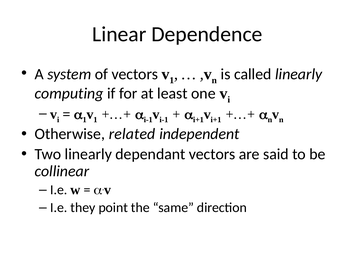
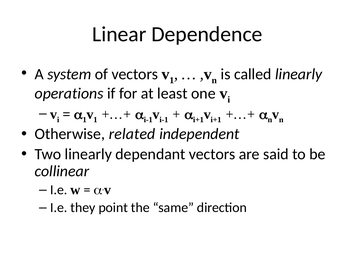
computing: computing -> operations
